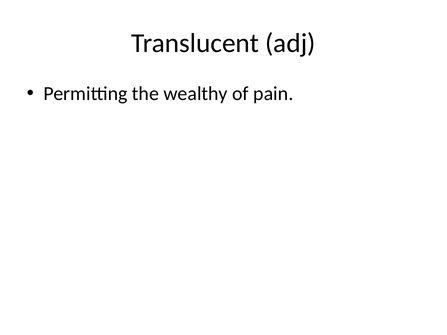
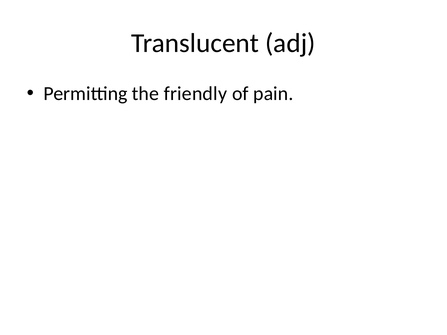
wealthy: wealthy -> friendly
